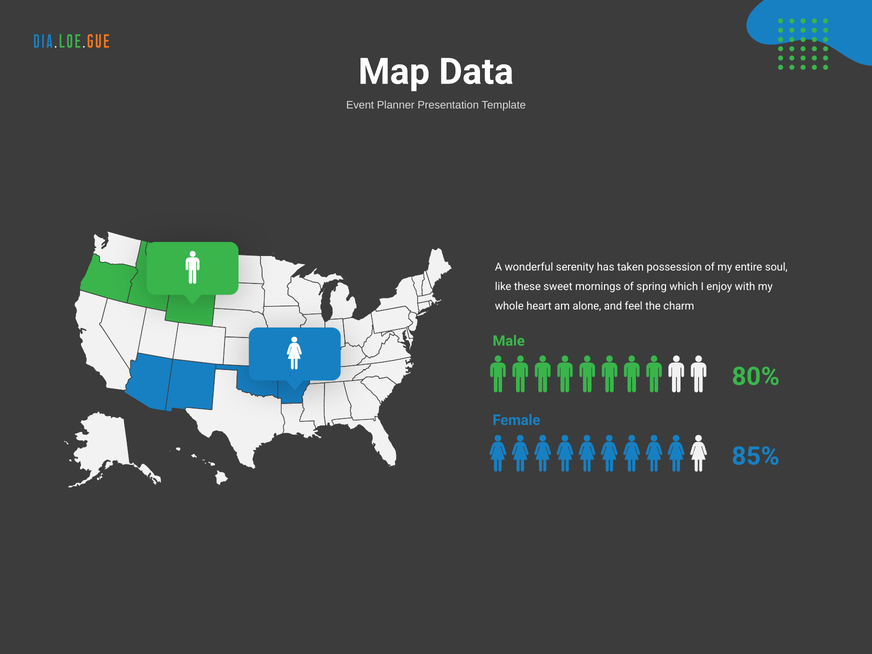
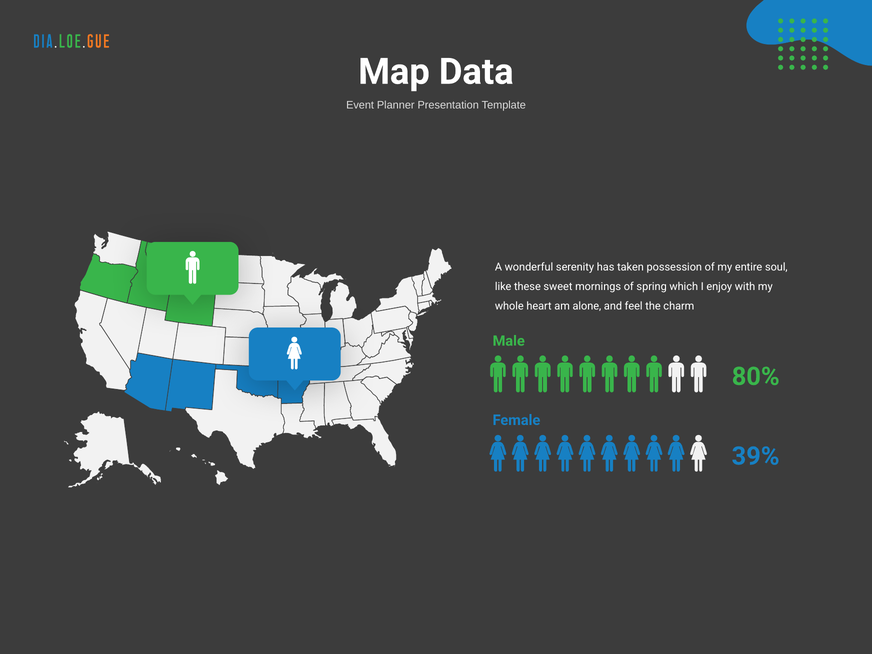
85%: 85% -> 39%
